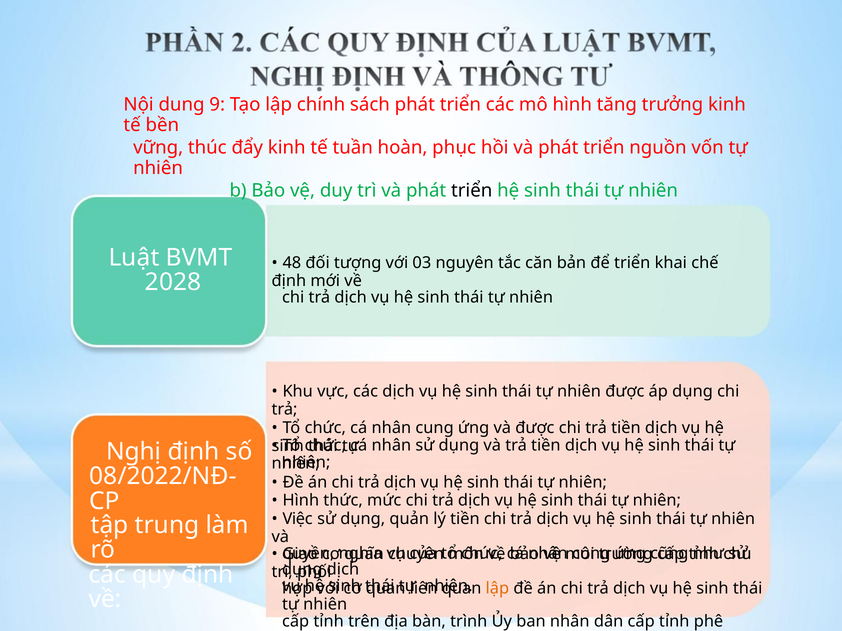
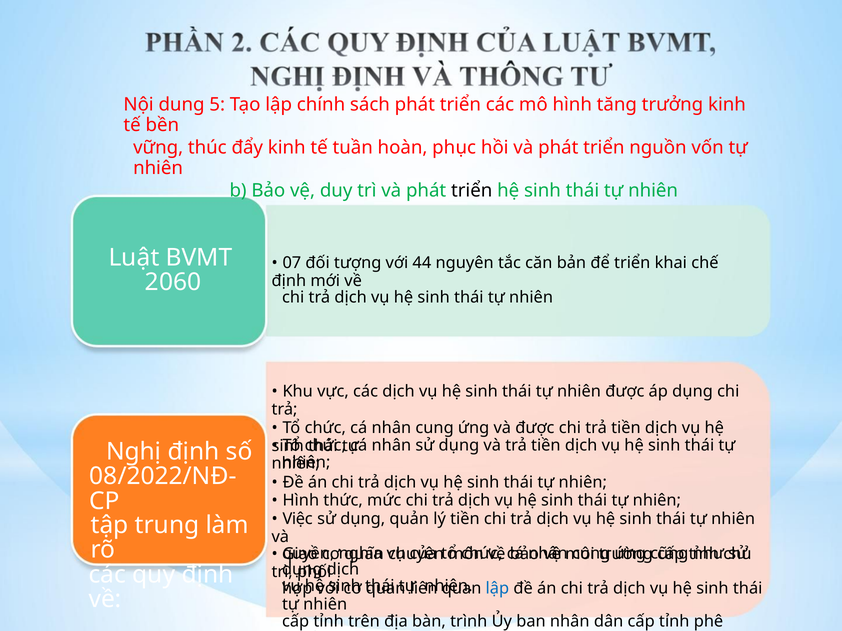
9: 9 -> 5
48: 48 -> 07
03: 03 -> 44
2028: 2028 -> 2060
lập at (497, 589) colour: orange -> blue
